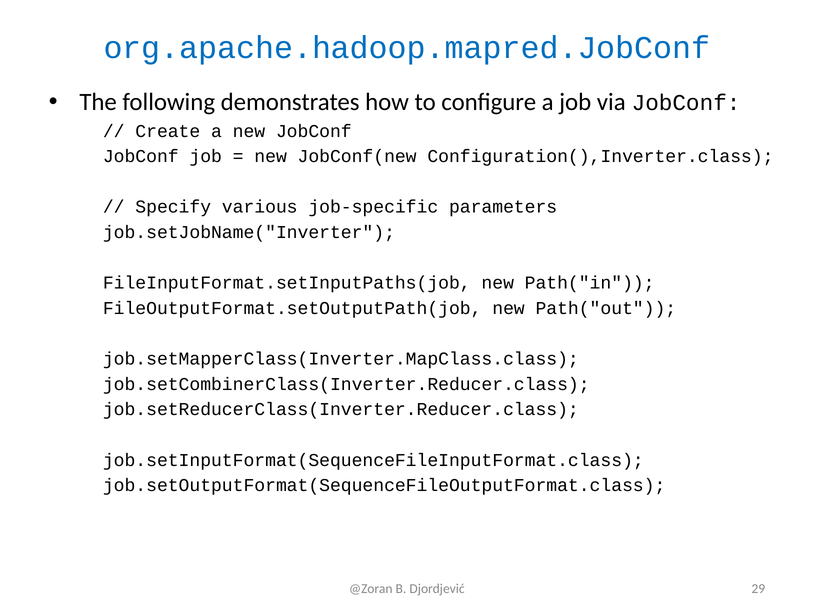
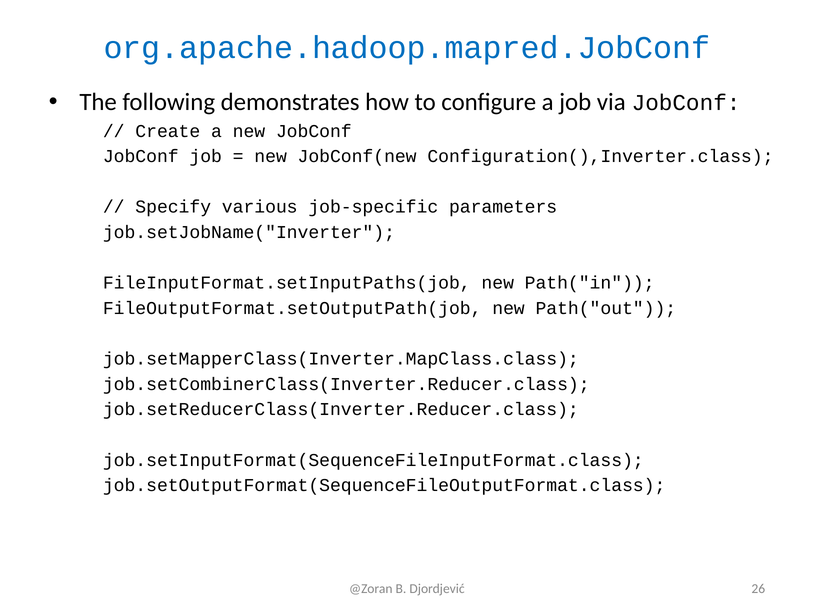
29: 29 -> 26
